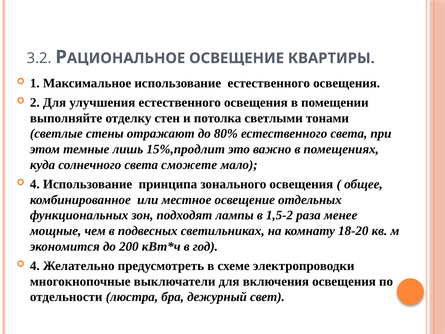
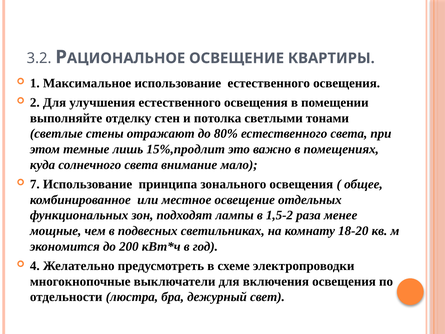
сможете: сможете -> внимание
4 at (35, 184): 4 -> 7
